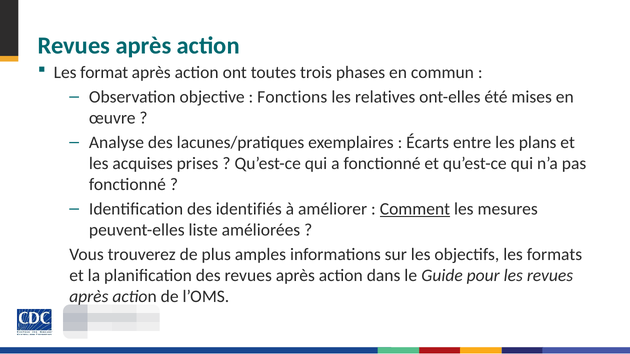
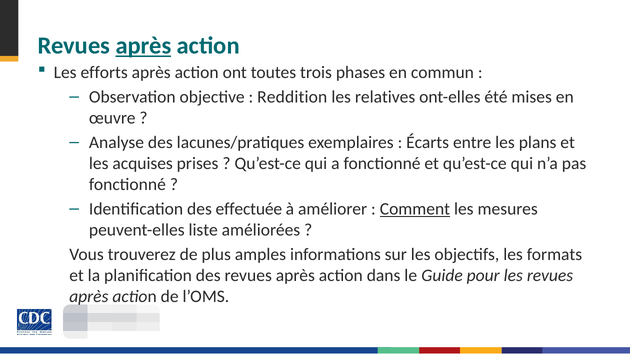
après at (143, 46) underline: none -> present
format: format -> efforts
Fonctions: Fonctions -> Reddition
identifiés: identifiés -> effectuée
